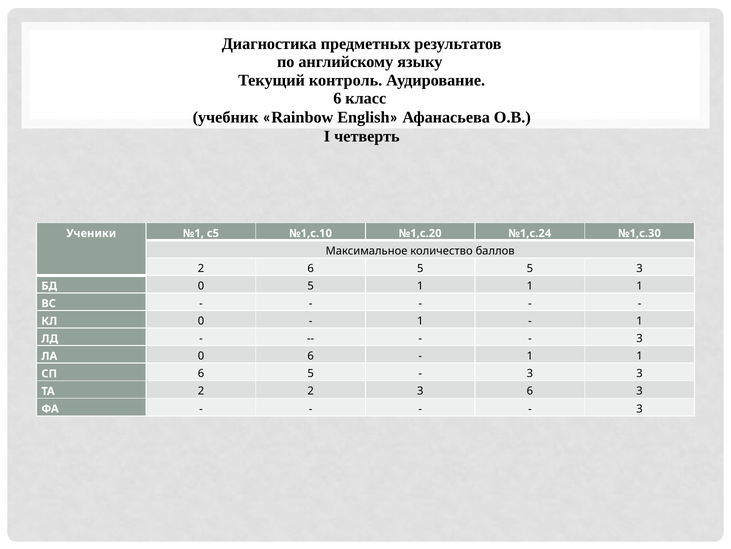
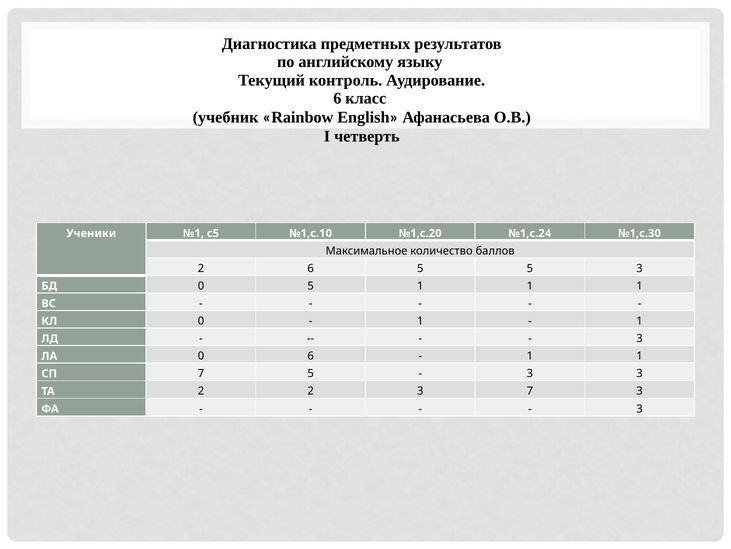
6 at (201, 373): 6 -> 7
3 6: 6 -> 7
